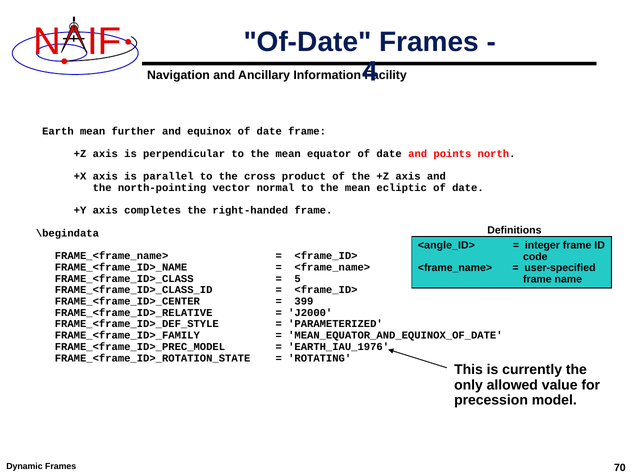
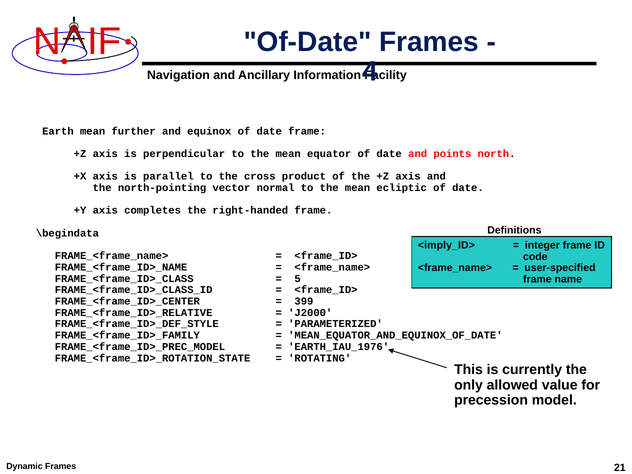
<angle_ID>: <angle_ID> -> <imply_ID>
70: 70 -> 21
